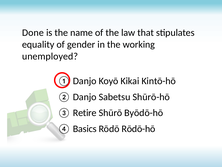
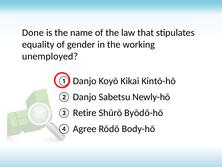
Shūrō-hō: Shūrō-hō -> Newly-hō
Basics: Basics -> Agree
Rōdō-hō: Rōdō-hō -> Body-hō
